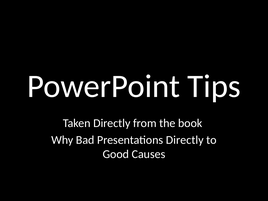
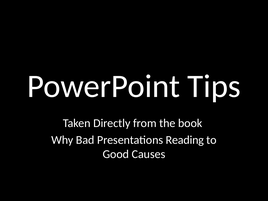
Presentations Directly: Directly -> Reading
